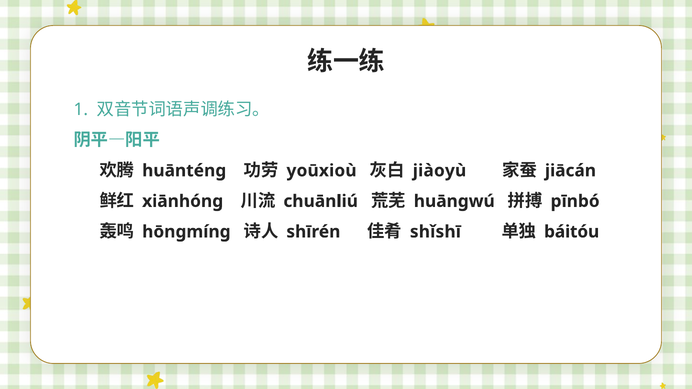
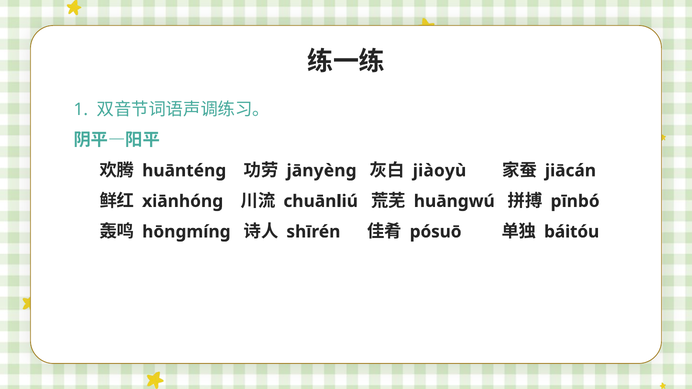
yoūxioù: yoūxioù -> jānyèng
shǐshī: shǐshī -> pósuō
